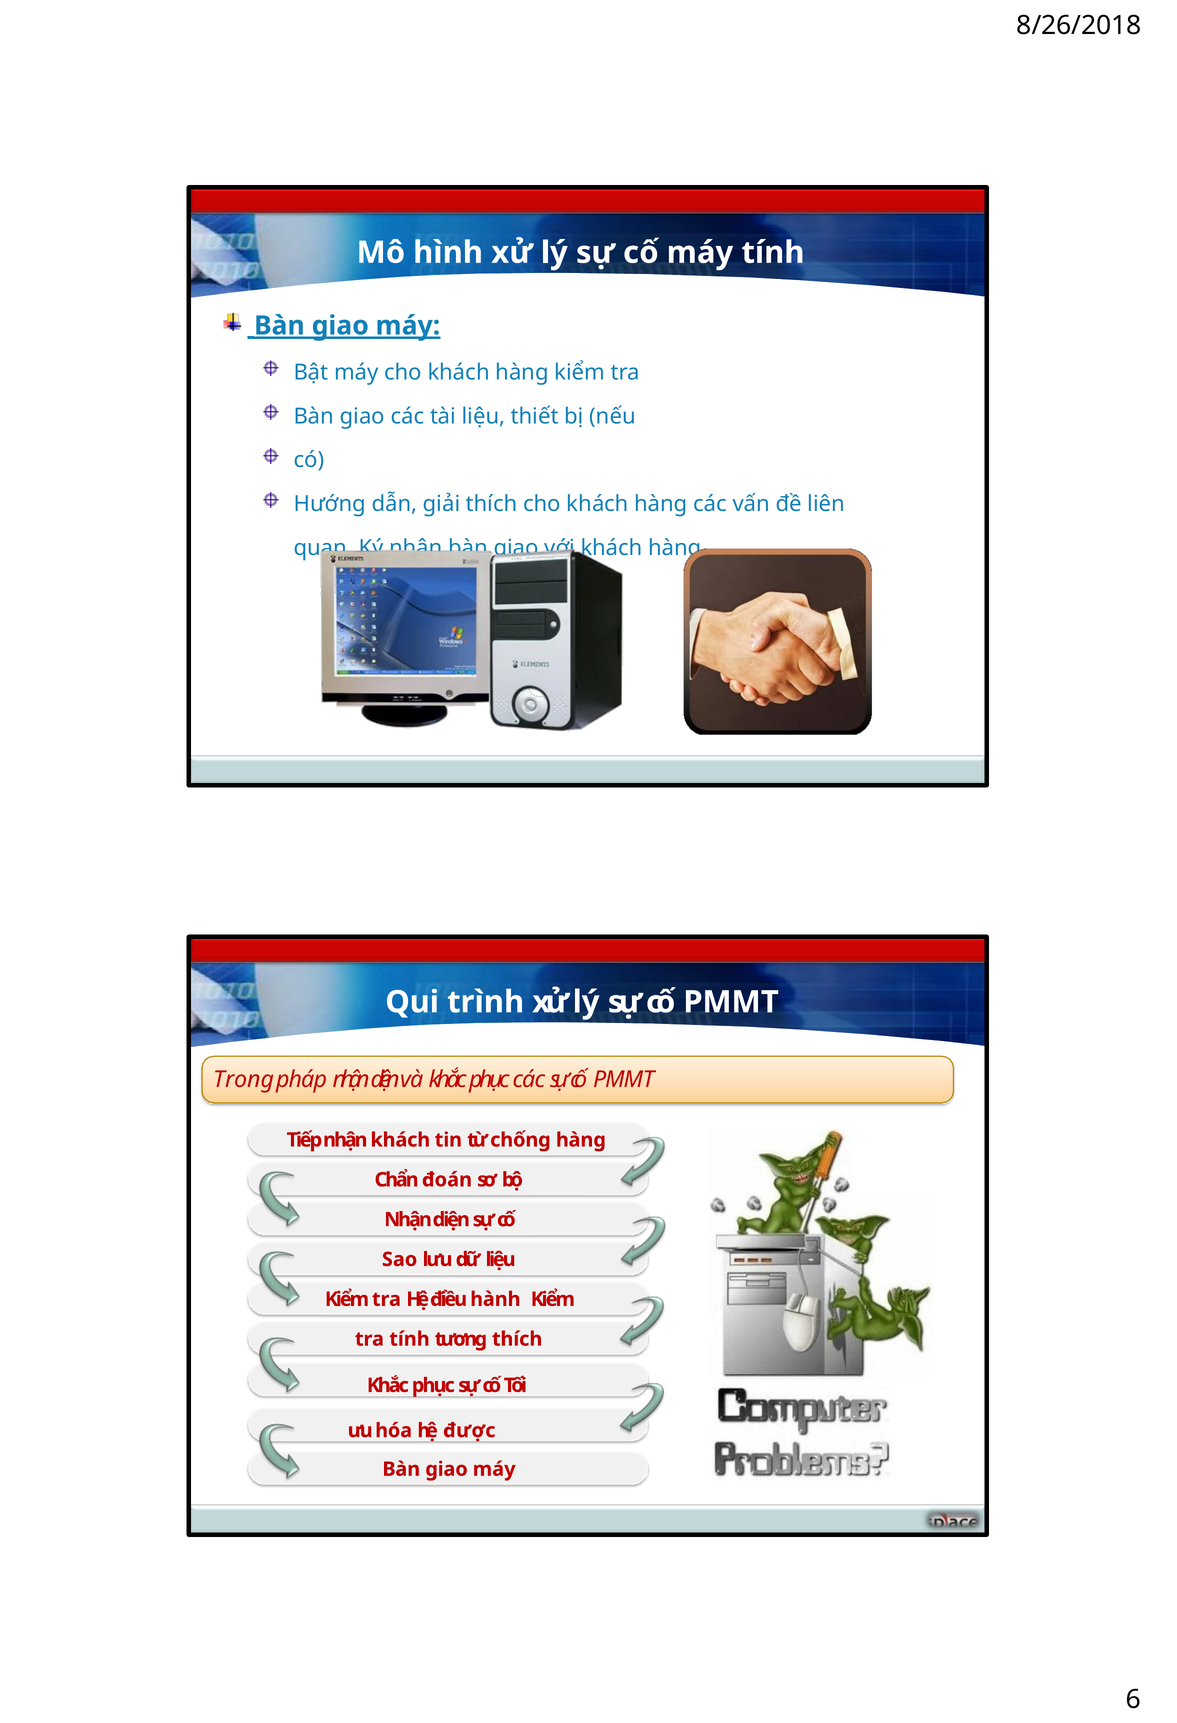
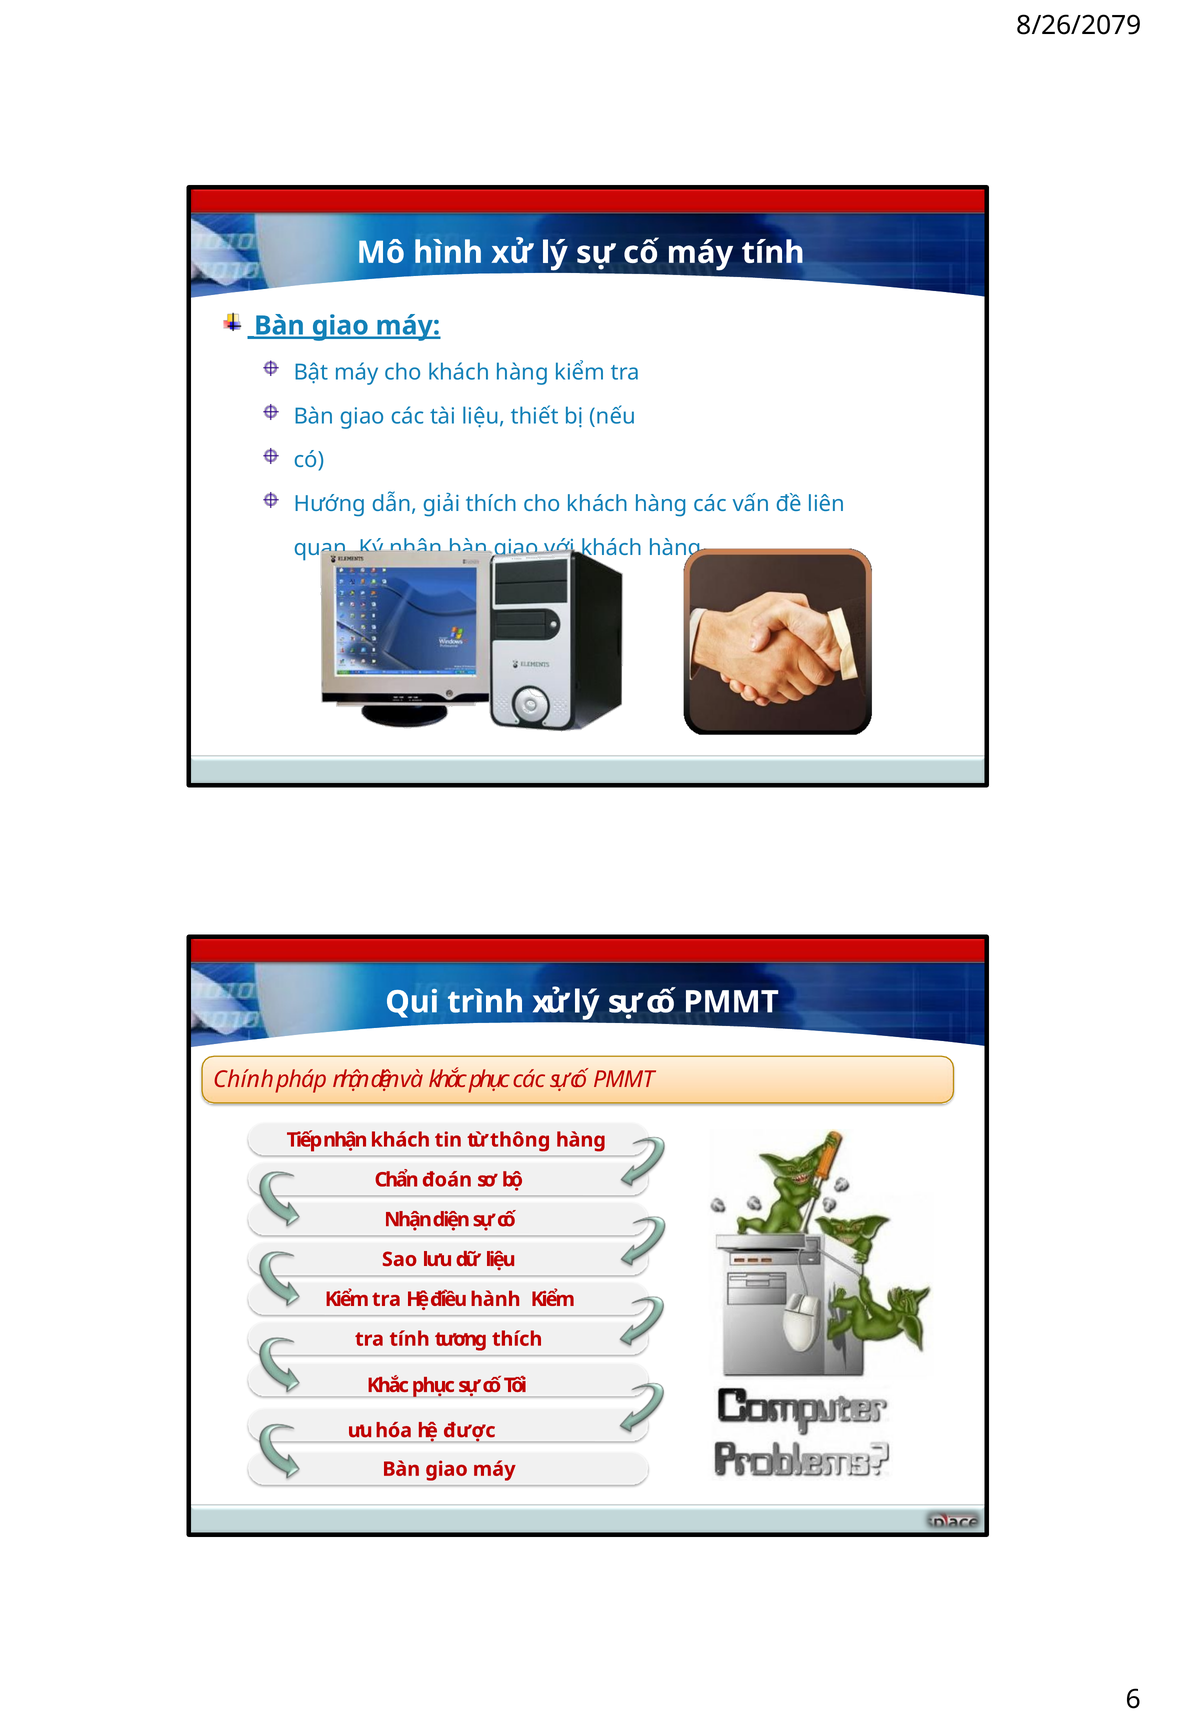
8/26/2018: 8/26/2018 -> 8/26/2079
Trong: Trong -> Chính
chống: chống -> thông
